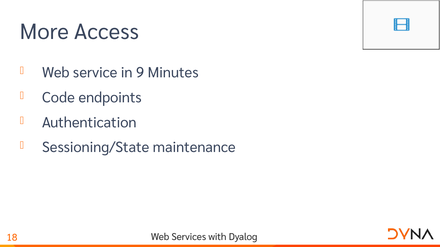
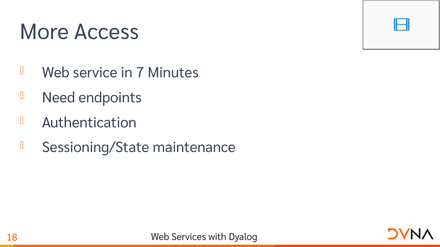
9: 9 -> 7
Code: Code -> Need
